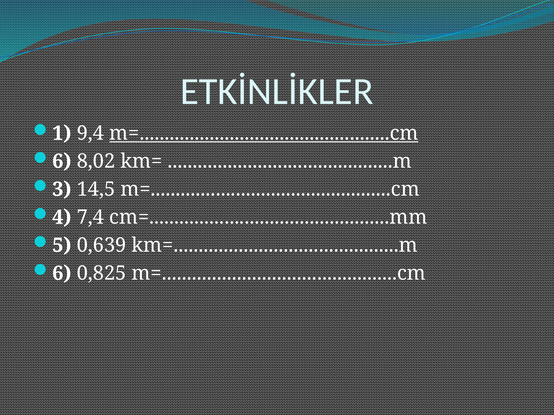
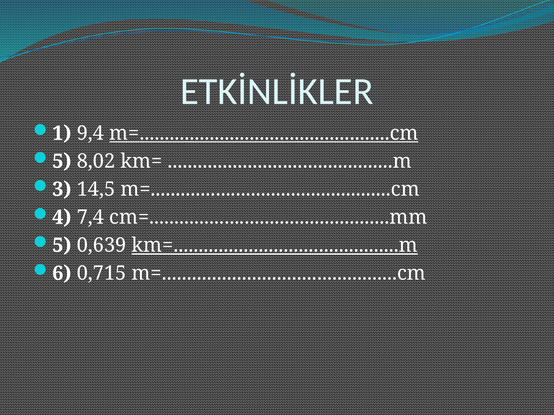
6 at (62, 161): 6 -> 5
km=.............................................m underline: none -> present
0,825: 0,825 -> 0,715
